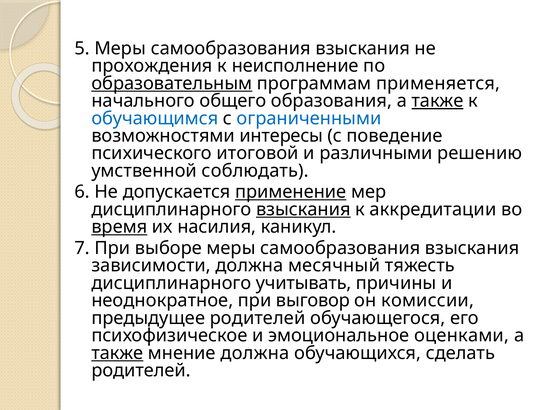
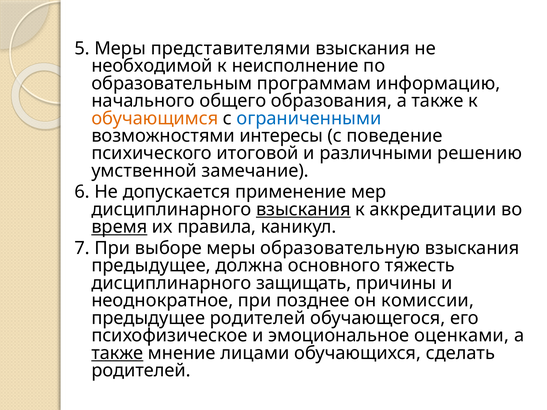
5 Меры самообразования: самообразования -> представителями
прохождения: прохождения -> необходимой
образовательным underline: present -> none
применяется: применяется -> информацию
также at (437, 101) underline: present -> none
обучающимся colour: blue -> orange
соблюдать: соблюдать -> замечание
применение underline: present -> none
насилия: насилия -> правила
выборе меры самообразования: самообразования -> образовательную
зависимости at (151, 266): зависимости -> предыдущее
месячный: месячный -> основного
учитывать: учитывать -> защищать
выговор: выговор -> позднее
мнение должна: должна -> лицами
